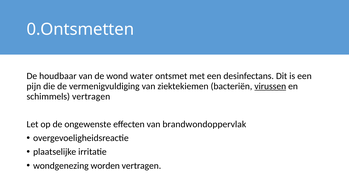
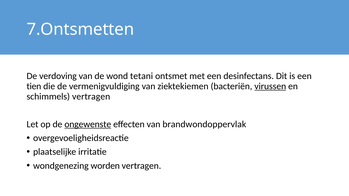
0.Ontsmetten: 0.Ontsmetten -> 7.Ontsmetten
houdbaar: houdbaar -> verdoving
water: water -> tetani
pijn: pijn -> tien
ongewenste underline: none -> present
